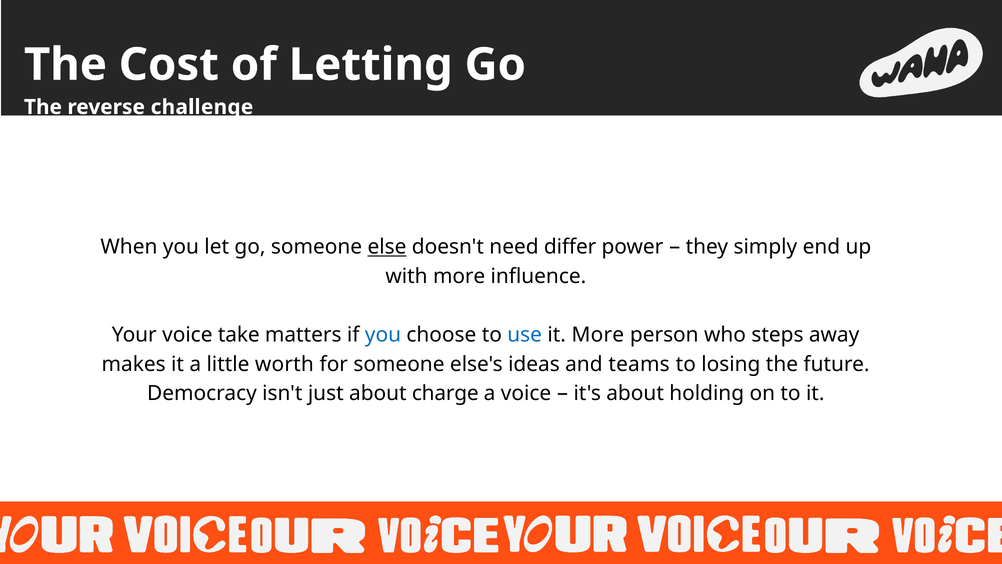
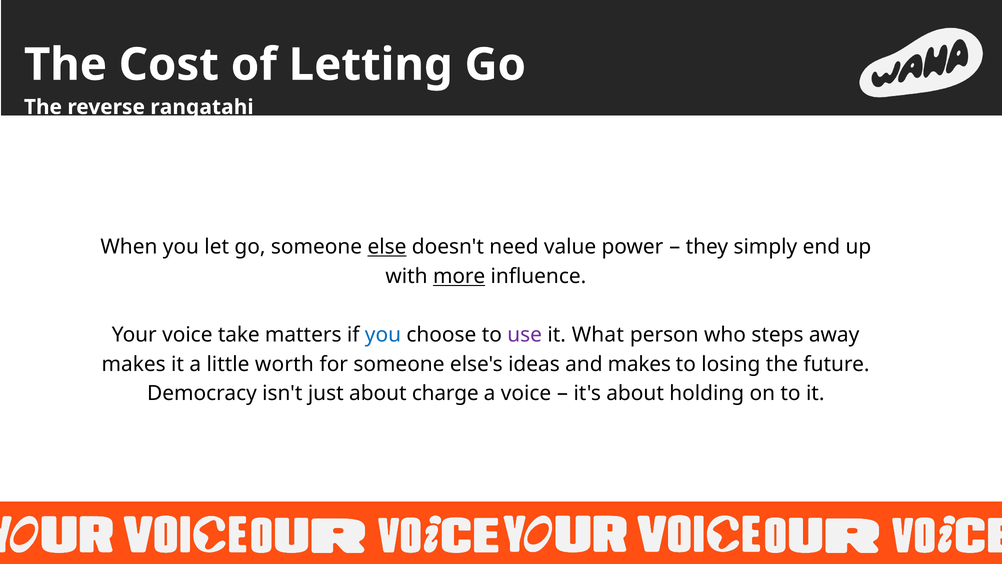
challenge: challenge -> rangatahi
differ: differ -> value
more at (459, 276) underline: none -> present
use colour: blue -> purple
it More: More -> What
and teams: teams -> makes
